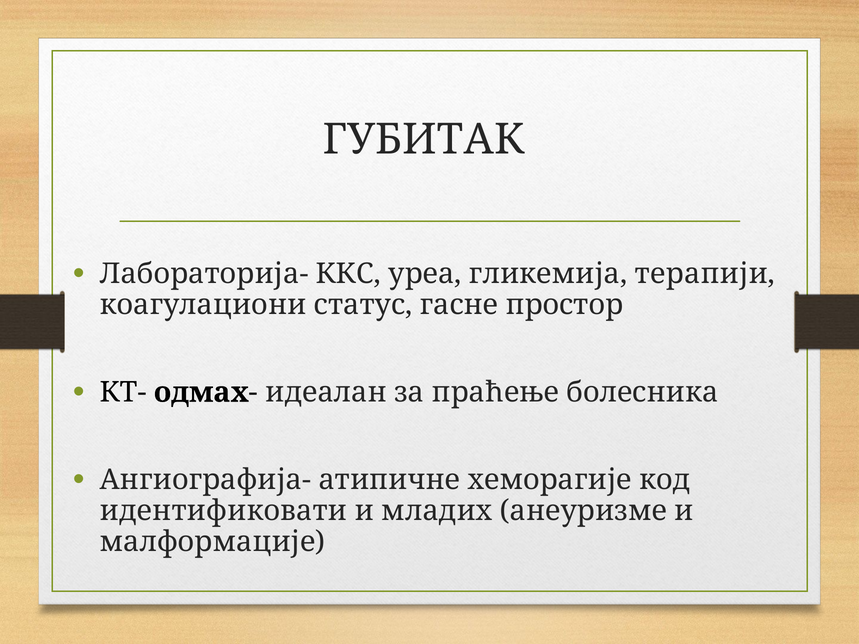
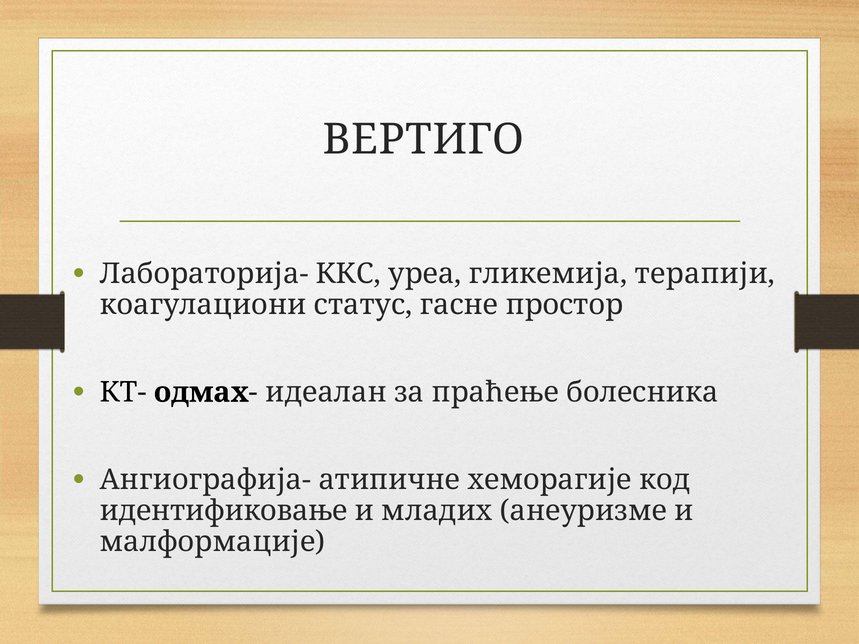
ГУБИТАК: ГУБИТАК -> ВЕРТИГО
идентификовати: идентификовати -> идентификовање
